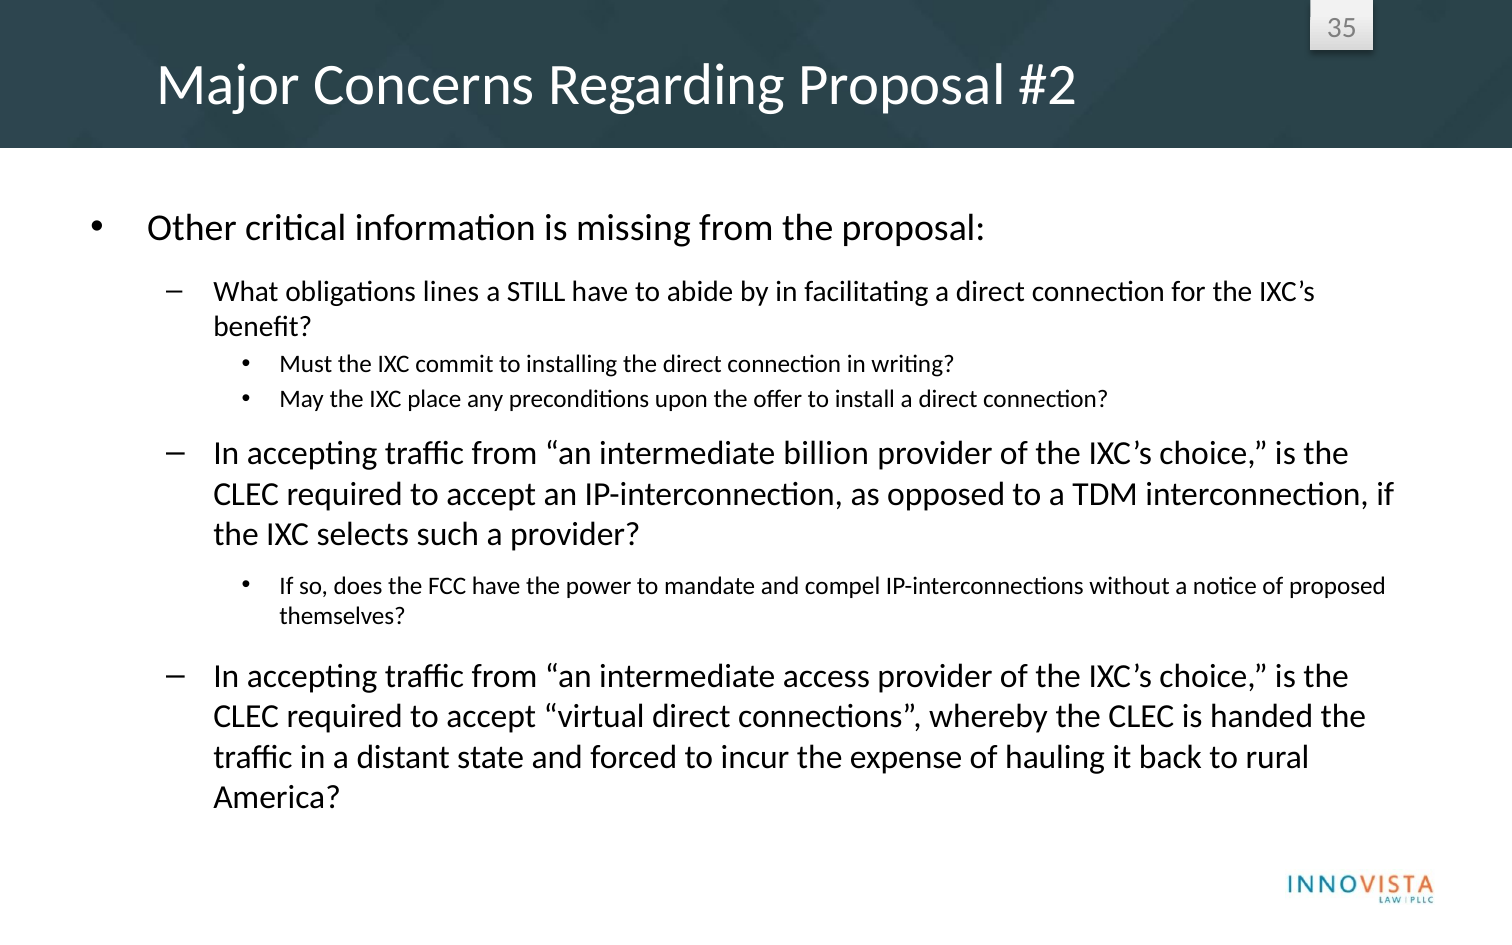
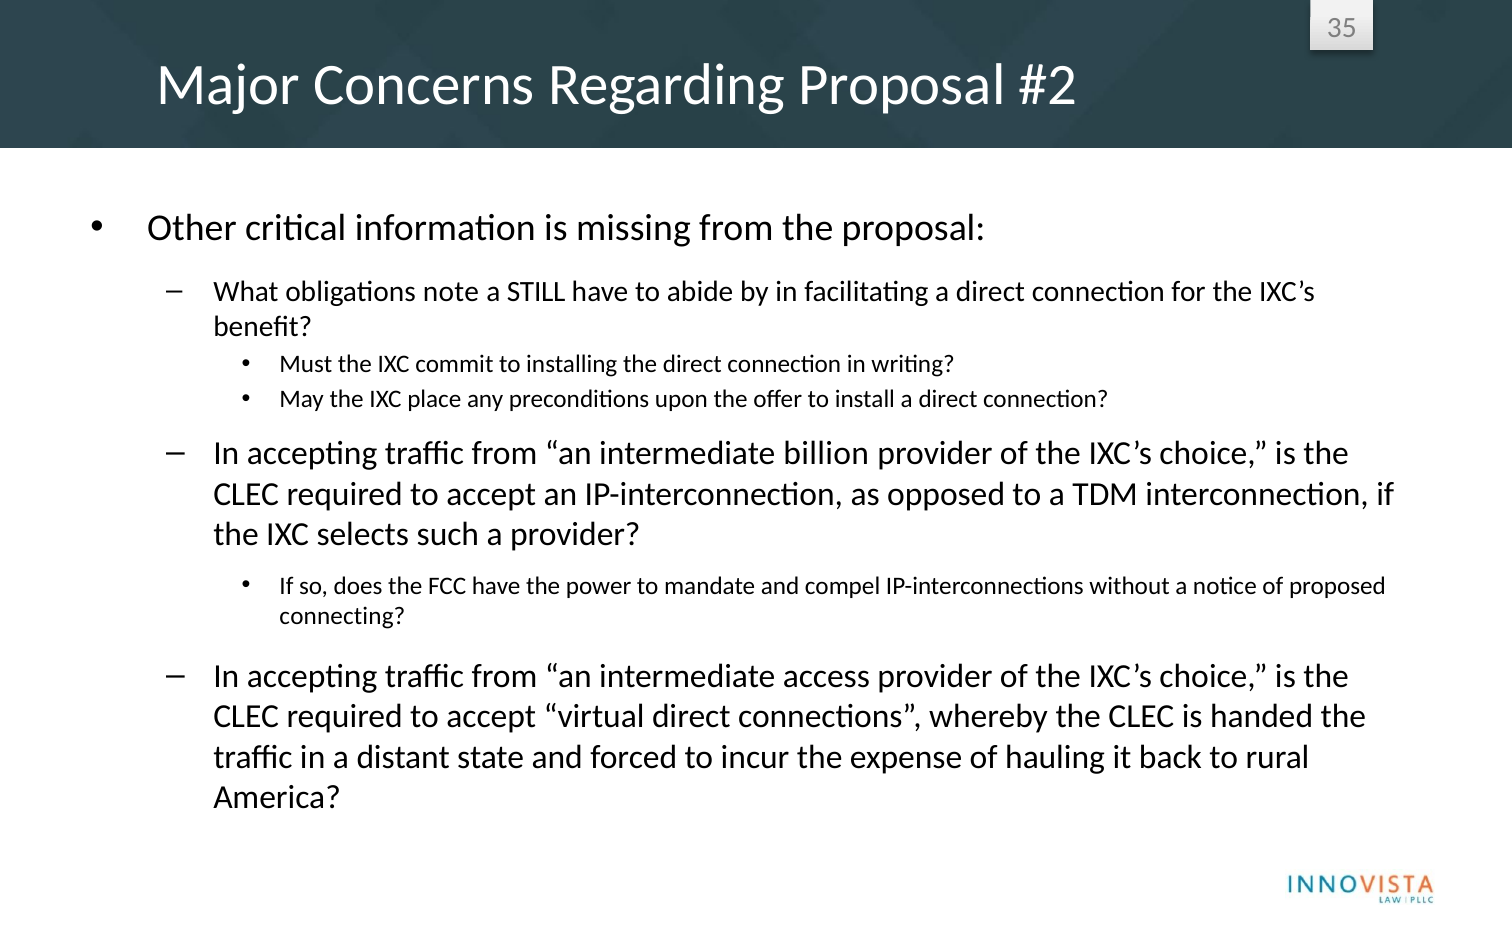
lines: lines -> note
themselves: themselves -> connecting
